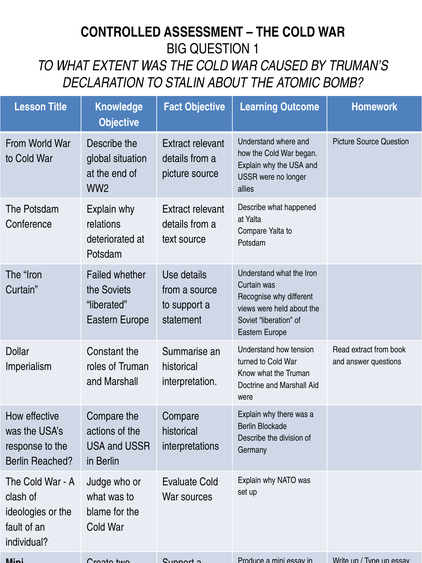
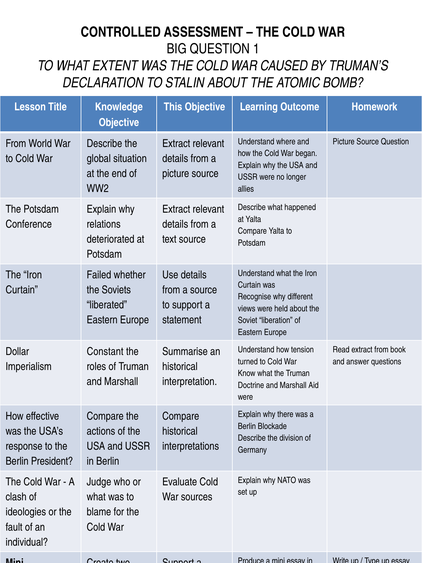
Fact: Fact -> This
Reached: Reached -> President
